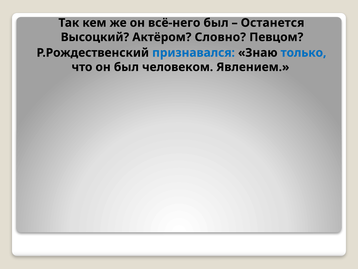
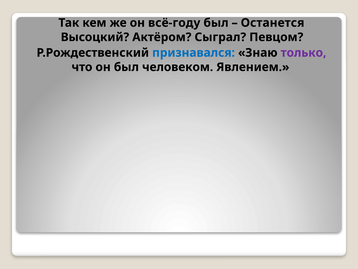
всё-него: всё-него -> всё-году
Словно: Словно -> Сыграл
только colour: blue -> purple
